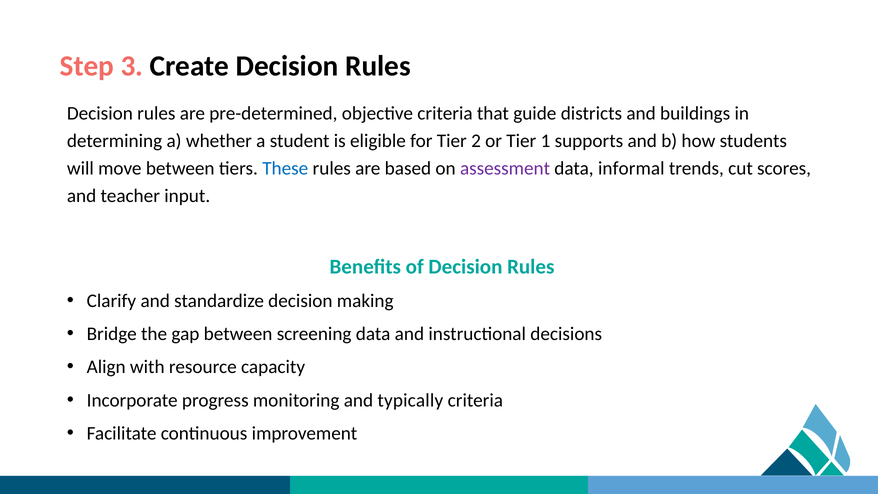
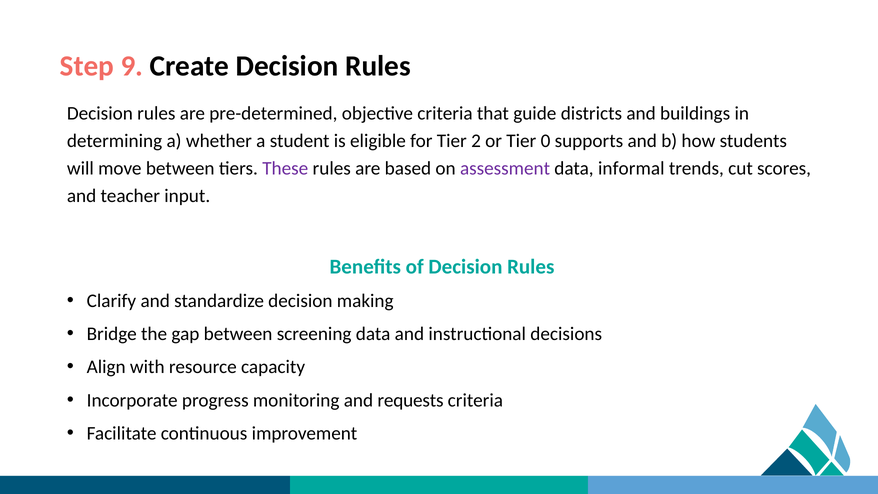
3: 3 -> 9
1: 1 -> 0
These colour: blue -> purple
typically: typically -> requests
